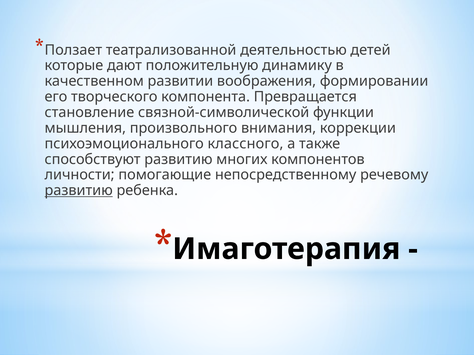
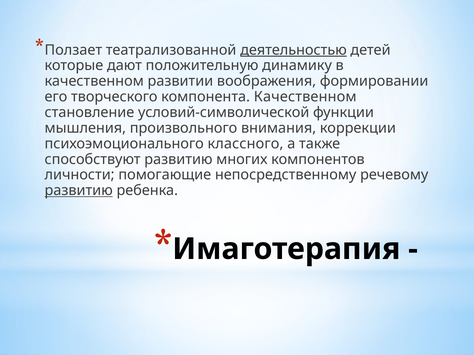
деятельностью underline: none -> present
компонента Превращается: Превращается -> Качественном
связной-символической: связной-символической -> условий-символической
